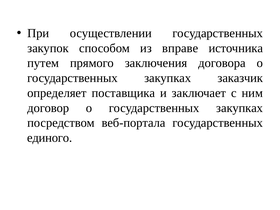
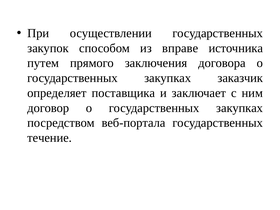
единого: единого -> течение
